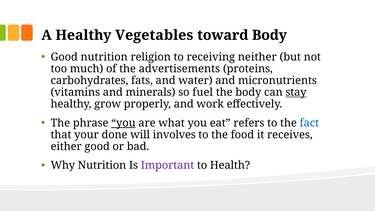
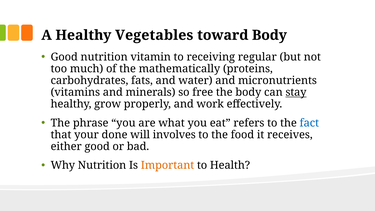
religion: religion -> vitamin
neither: neither -> regular
advertisements: advertisements -> mathematically
fuel: fuel -> free
you at (123, 123) underline: present -> none
Important colour: purple -> orange
